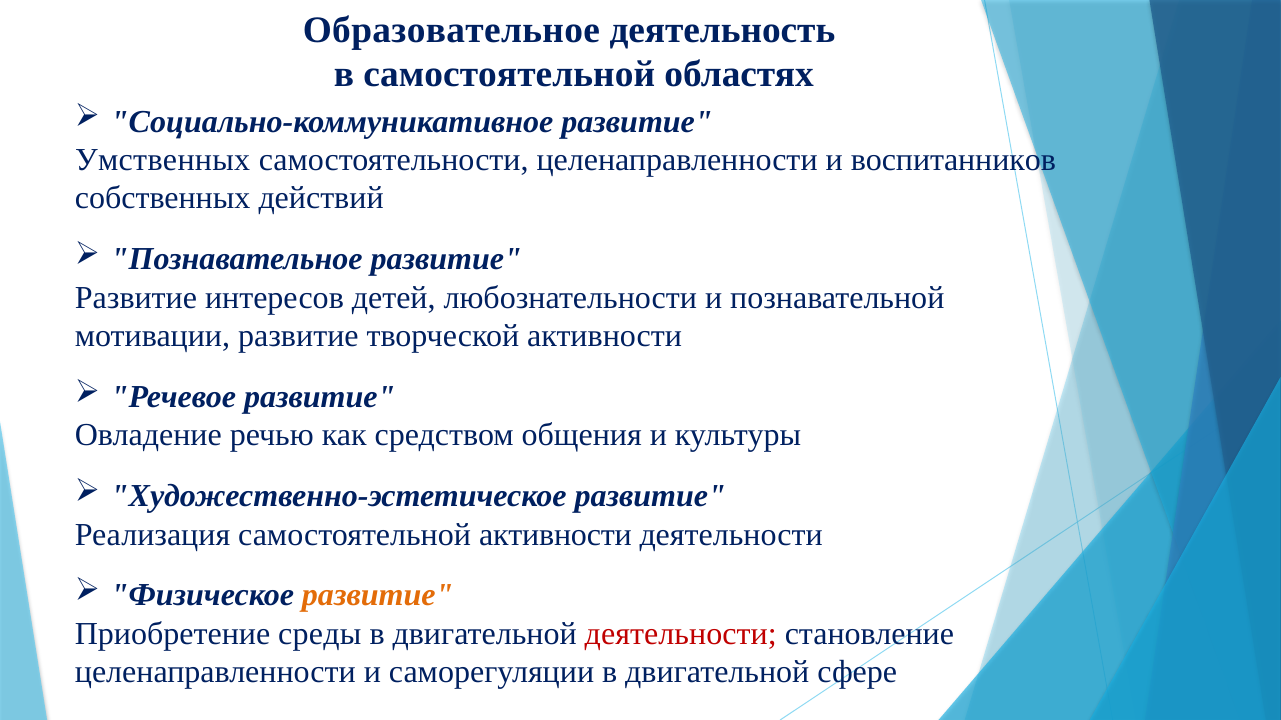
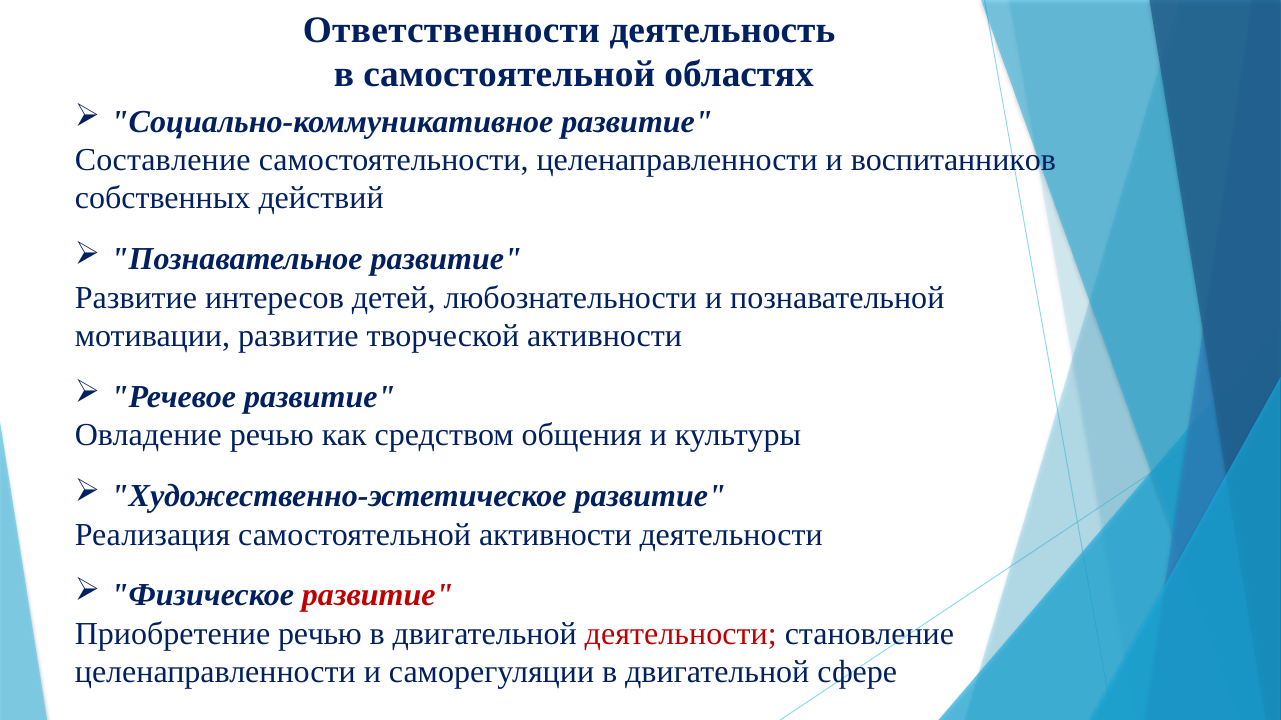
Образовательное: Образовательное -> Ответственности
Умственных: Умственных -> Составление
развитие at (378, 596) colour: orange -> red
Приобретение среды: среды -> речью
